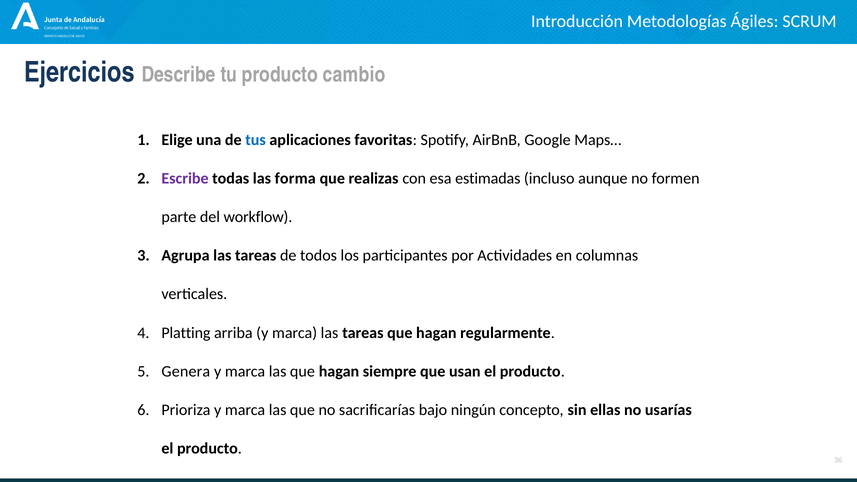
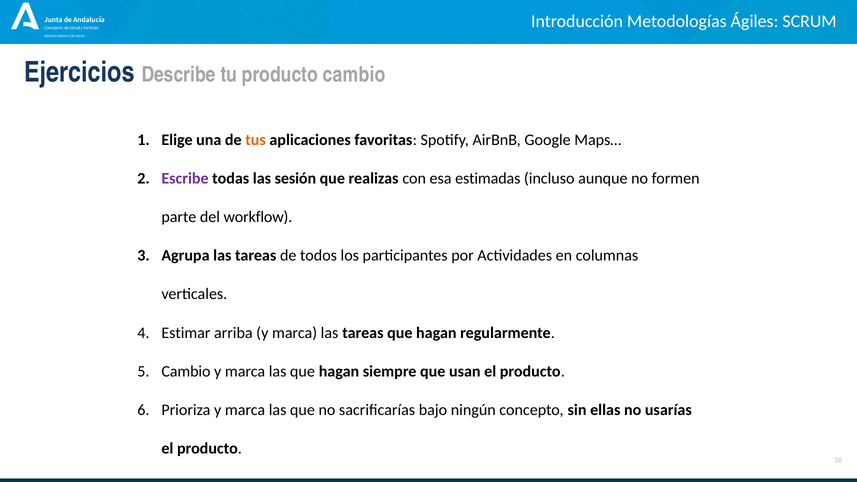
tus colour: blue -> orange
forma: forma -> sesión
Platting: Platting -> Estimar
Genera at (186, 371): Genera -> Cambio
